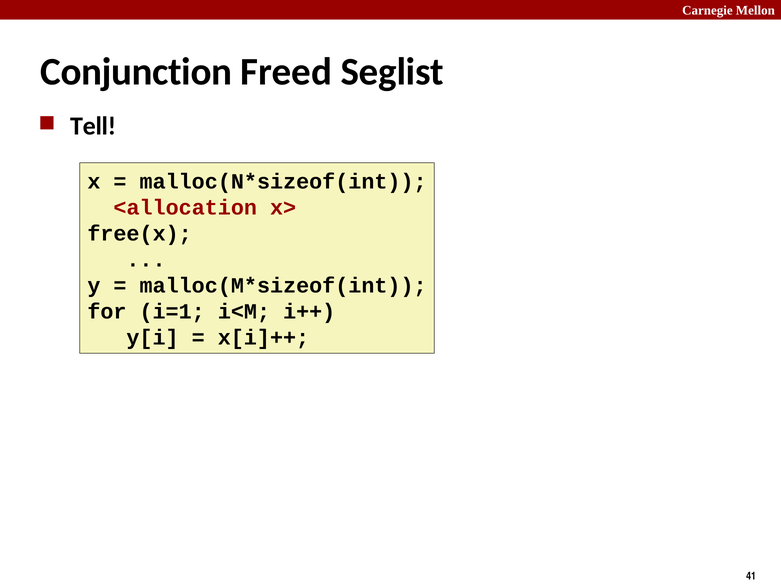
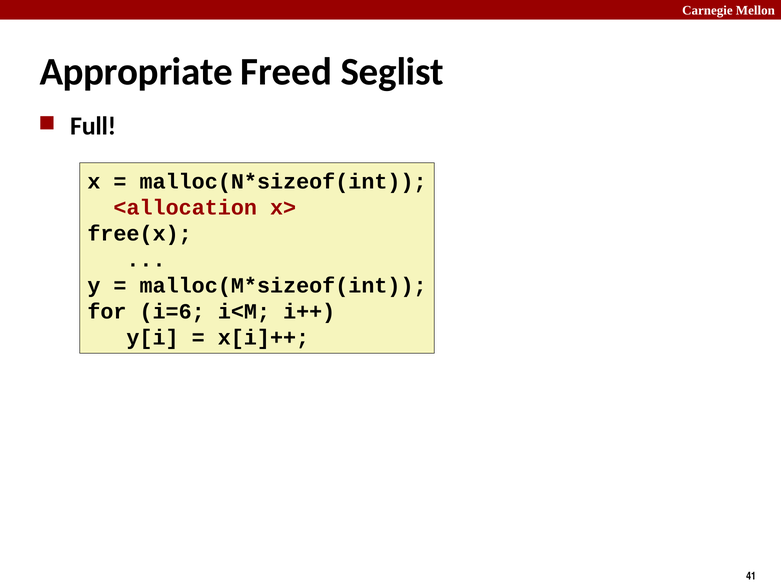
Conjunction: Conjunction -> Appropriate
Tell: Tell -> Full
i=1: i=1 -> i=6
